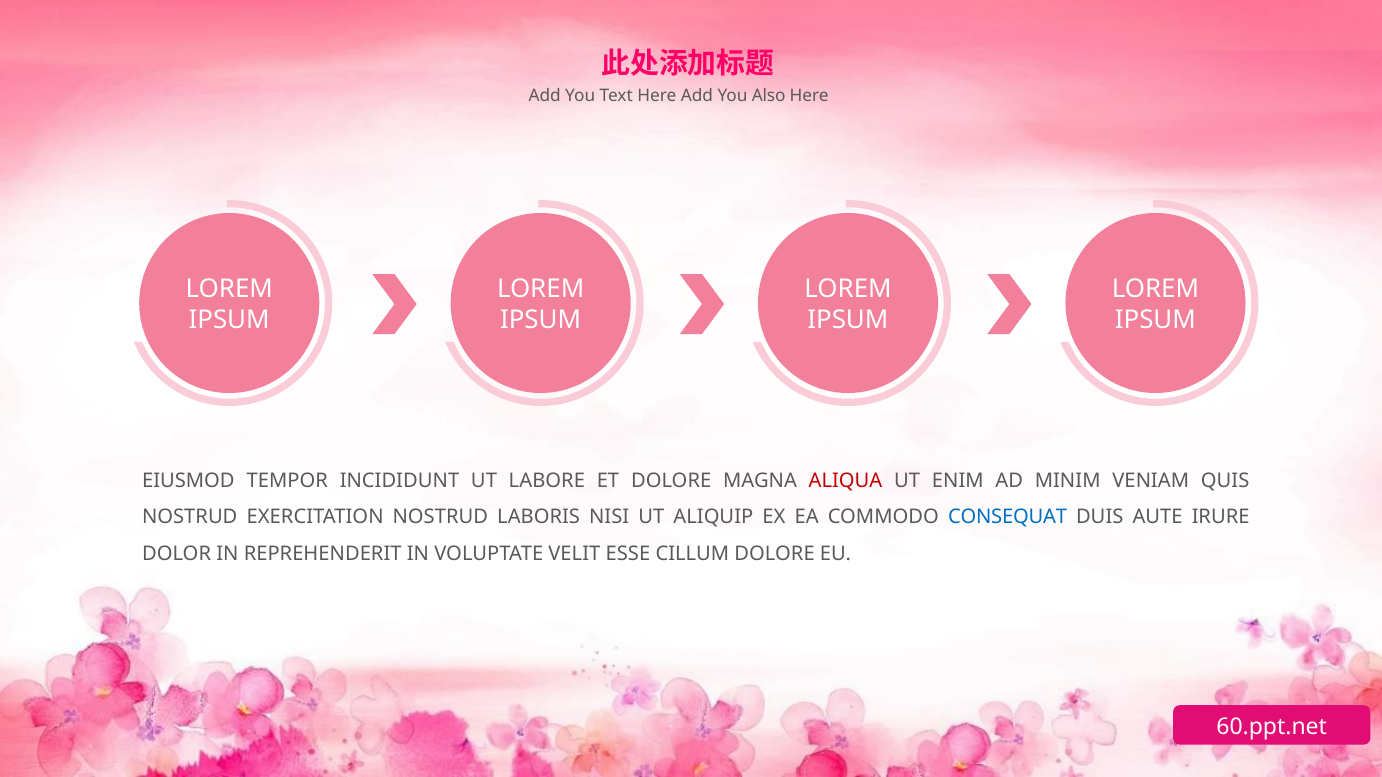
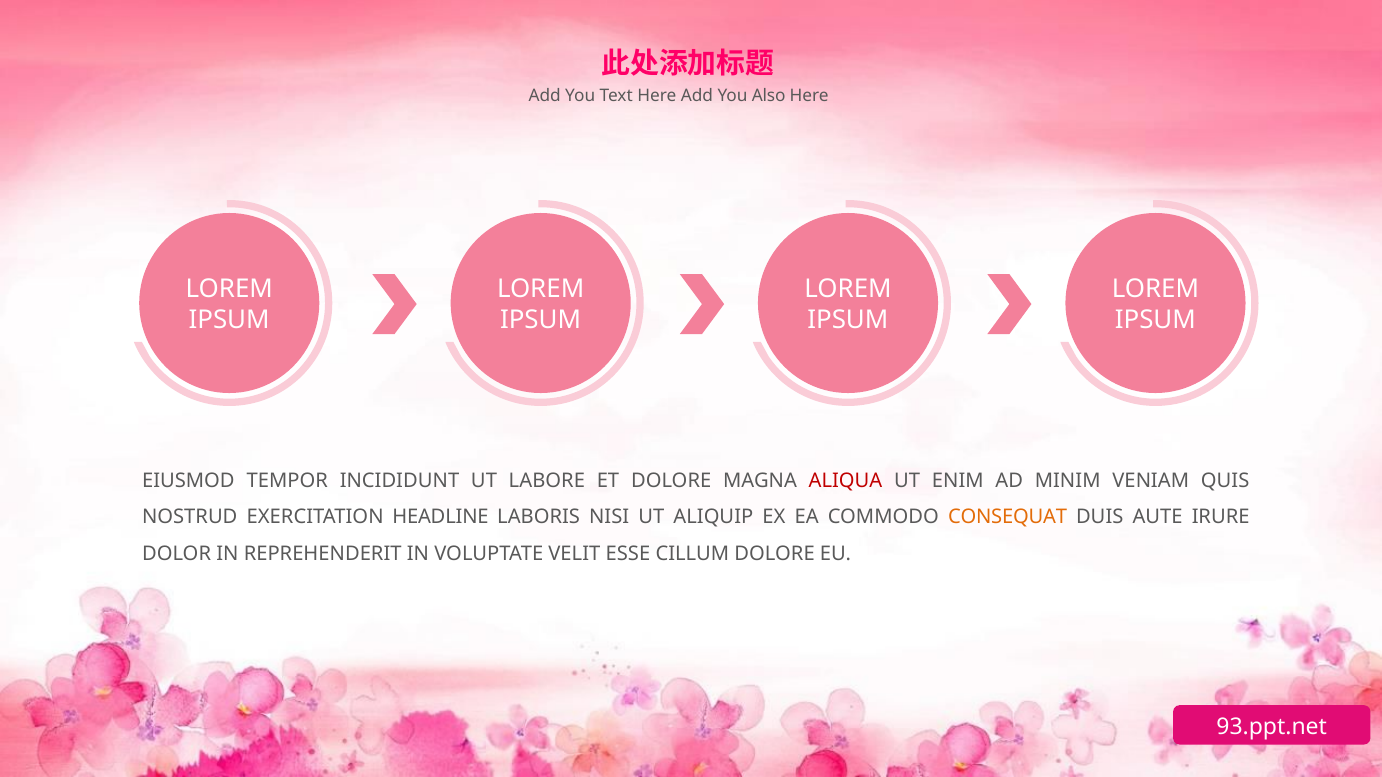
EXERCITATION NOSTRUD: NOSTRUD -> HEADLINE
CONSEQUAT colour: blue -> orange
60.ppt.net: 60.ppt.net -> 93.ppt.net
